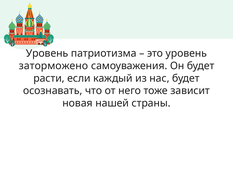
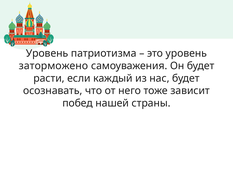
новая: новая -> побед
